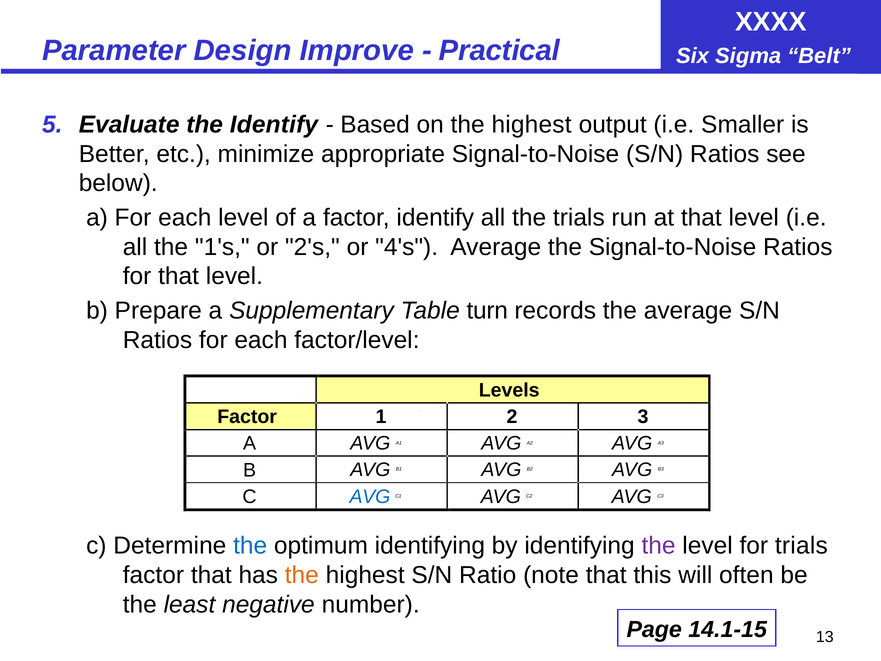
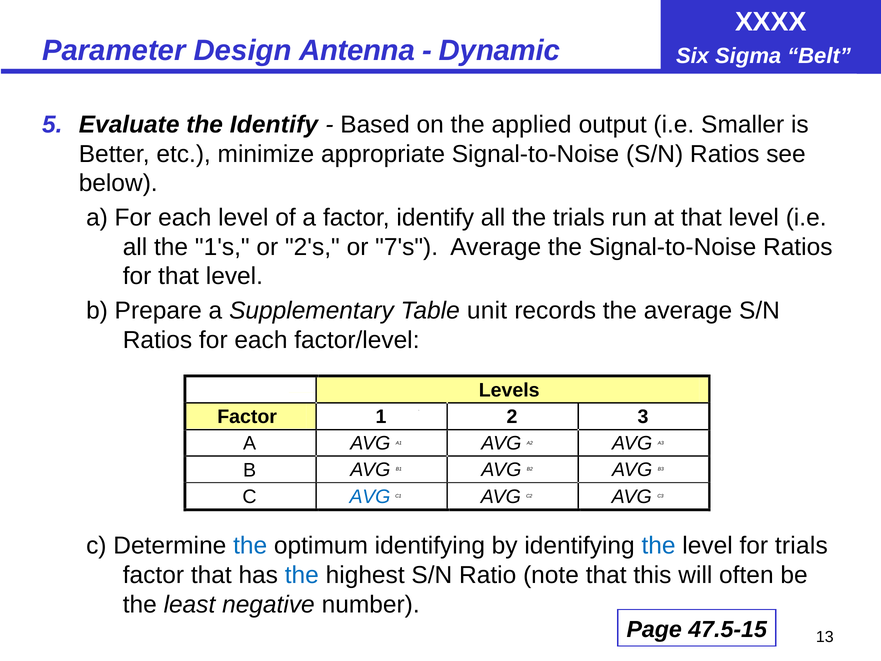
Improve: Improve -> Antenna
Practical: Practical -> Dynamic
on the highest: highest -> applied
4's: 4's -> 7's
turn: turn -> unit
the at (659, 546) colour: purple -> blue
the at (302, 575) colour: orange -> blue
14.1-15: 14.1-15 -> 47.5-15
